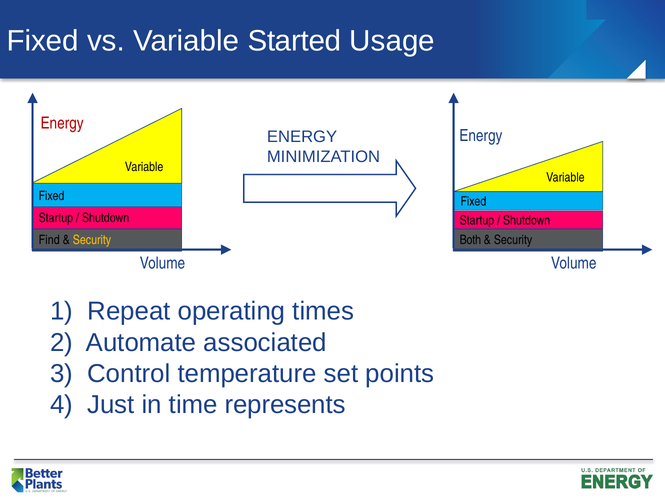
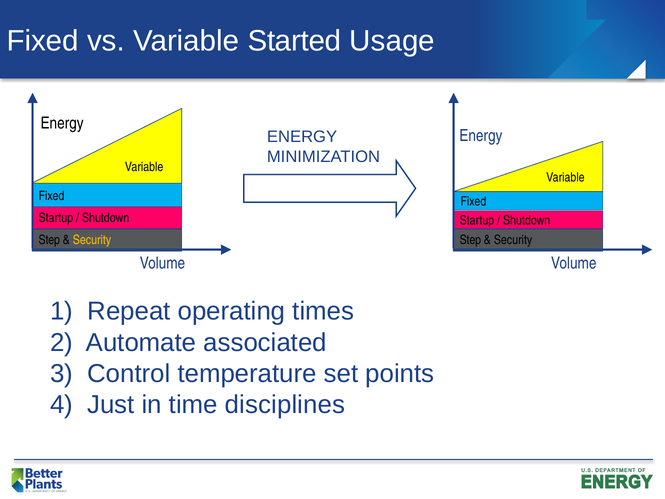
Energy at (62, 123) colour: red -> black
Find at (49, 240): Find -> Step
Both at (470, 240): Both -> Step
represents: represents -> disciplines
